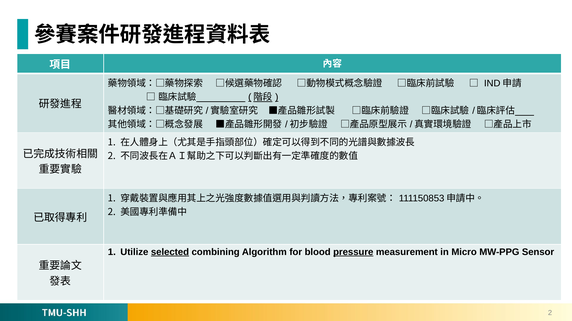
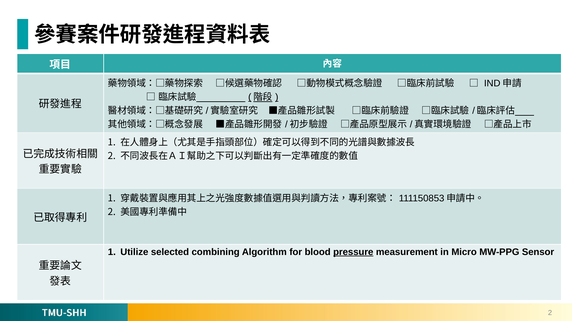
selected underline: present -> none
